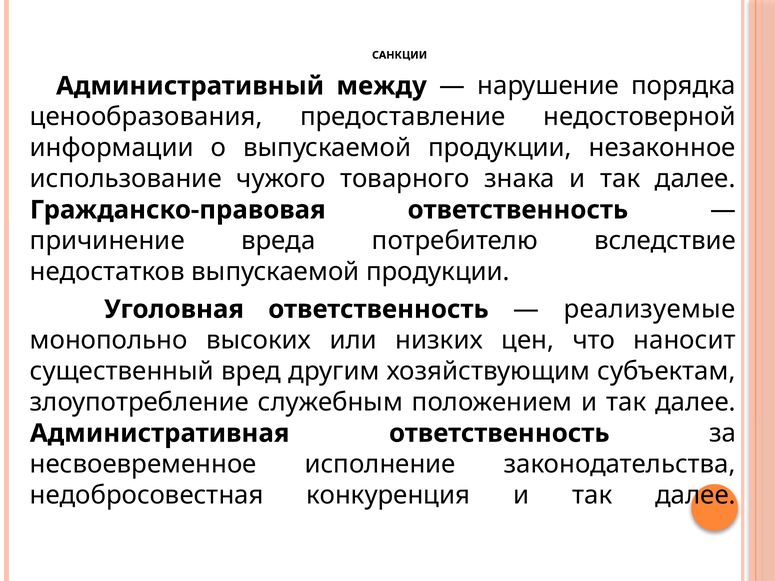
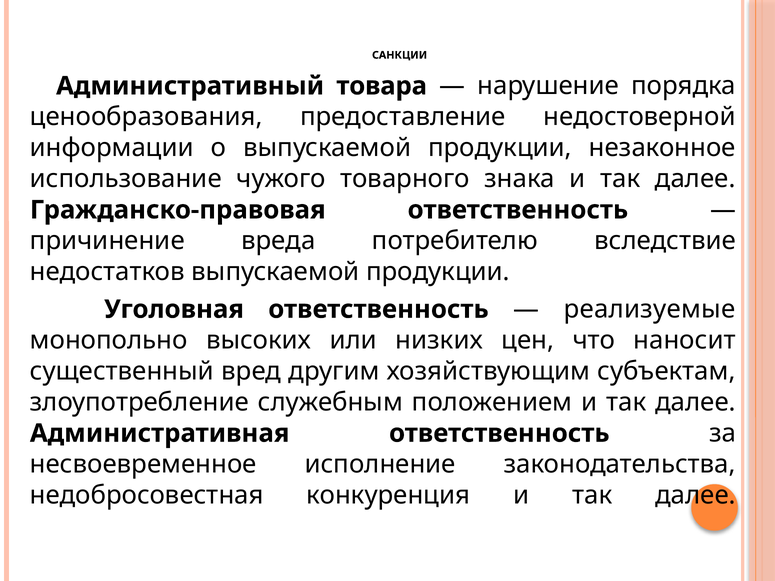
между: между -> товара
